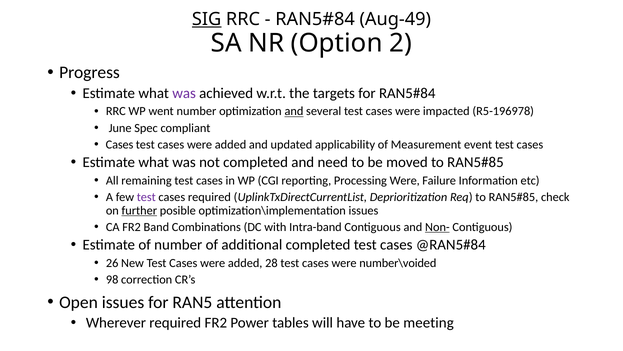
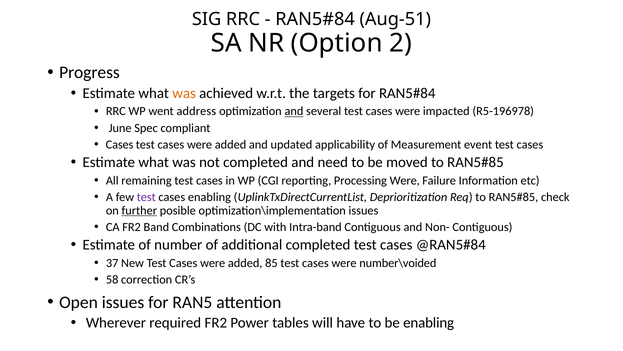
SIG underline: present -> none
Aug-49: Aug-49 -> Aug-51
was at (184, 93) colour: purple -> orange
went number: number -> address
cases required: required -> enabling
Non- underline: present -> none
26: 26 -> 37
28: 28 -> 85
98: 98 -> 58
be meeting: meeting -> enabling
